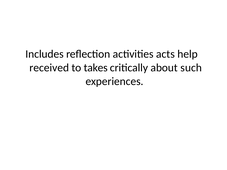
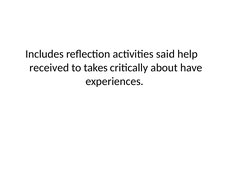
acts: acts -> said
such: such -> have
